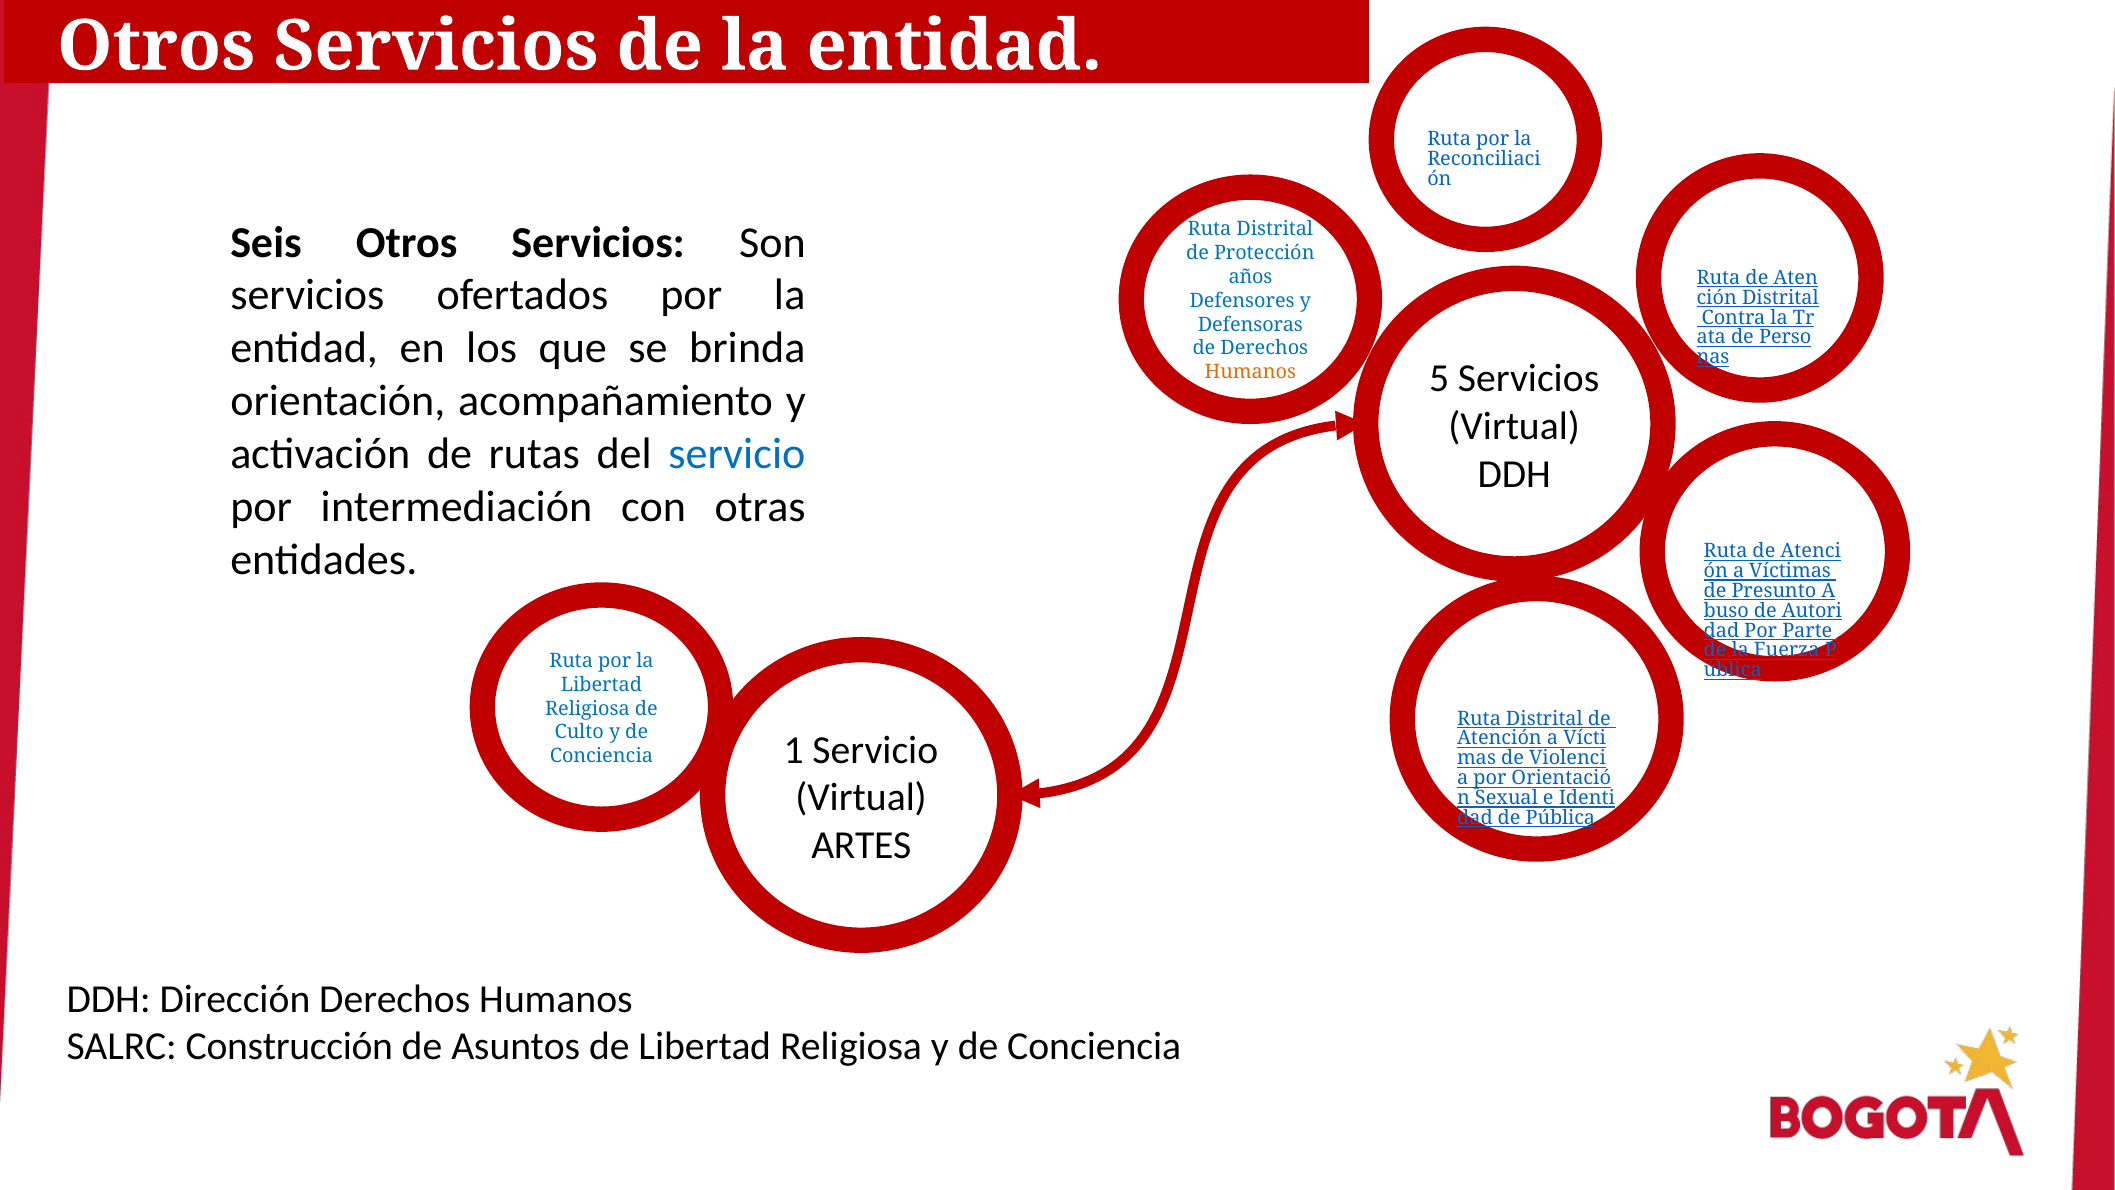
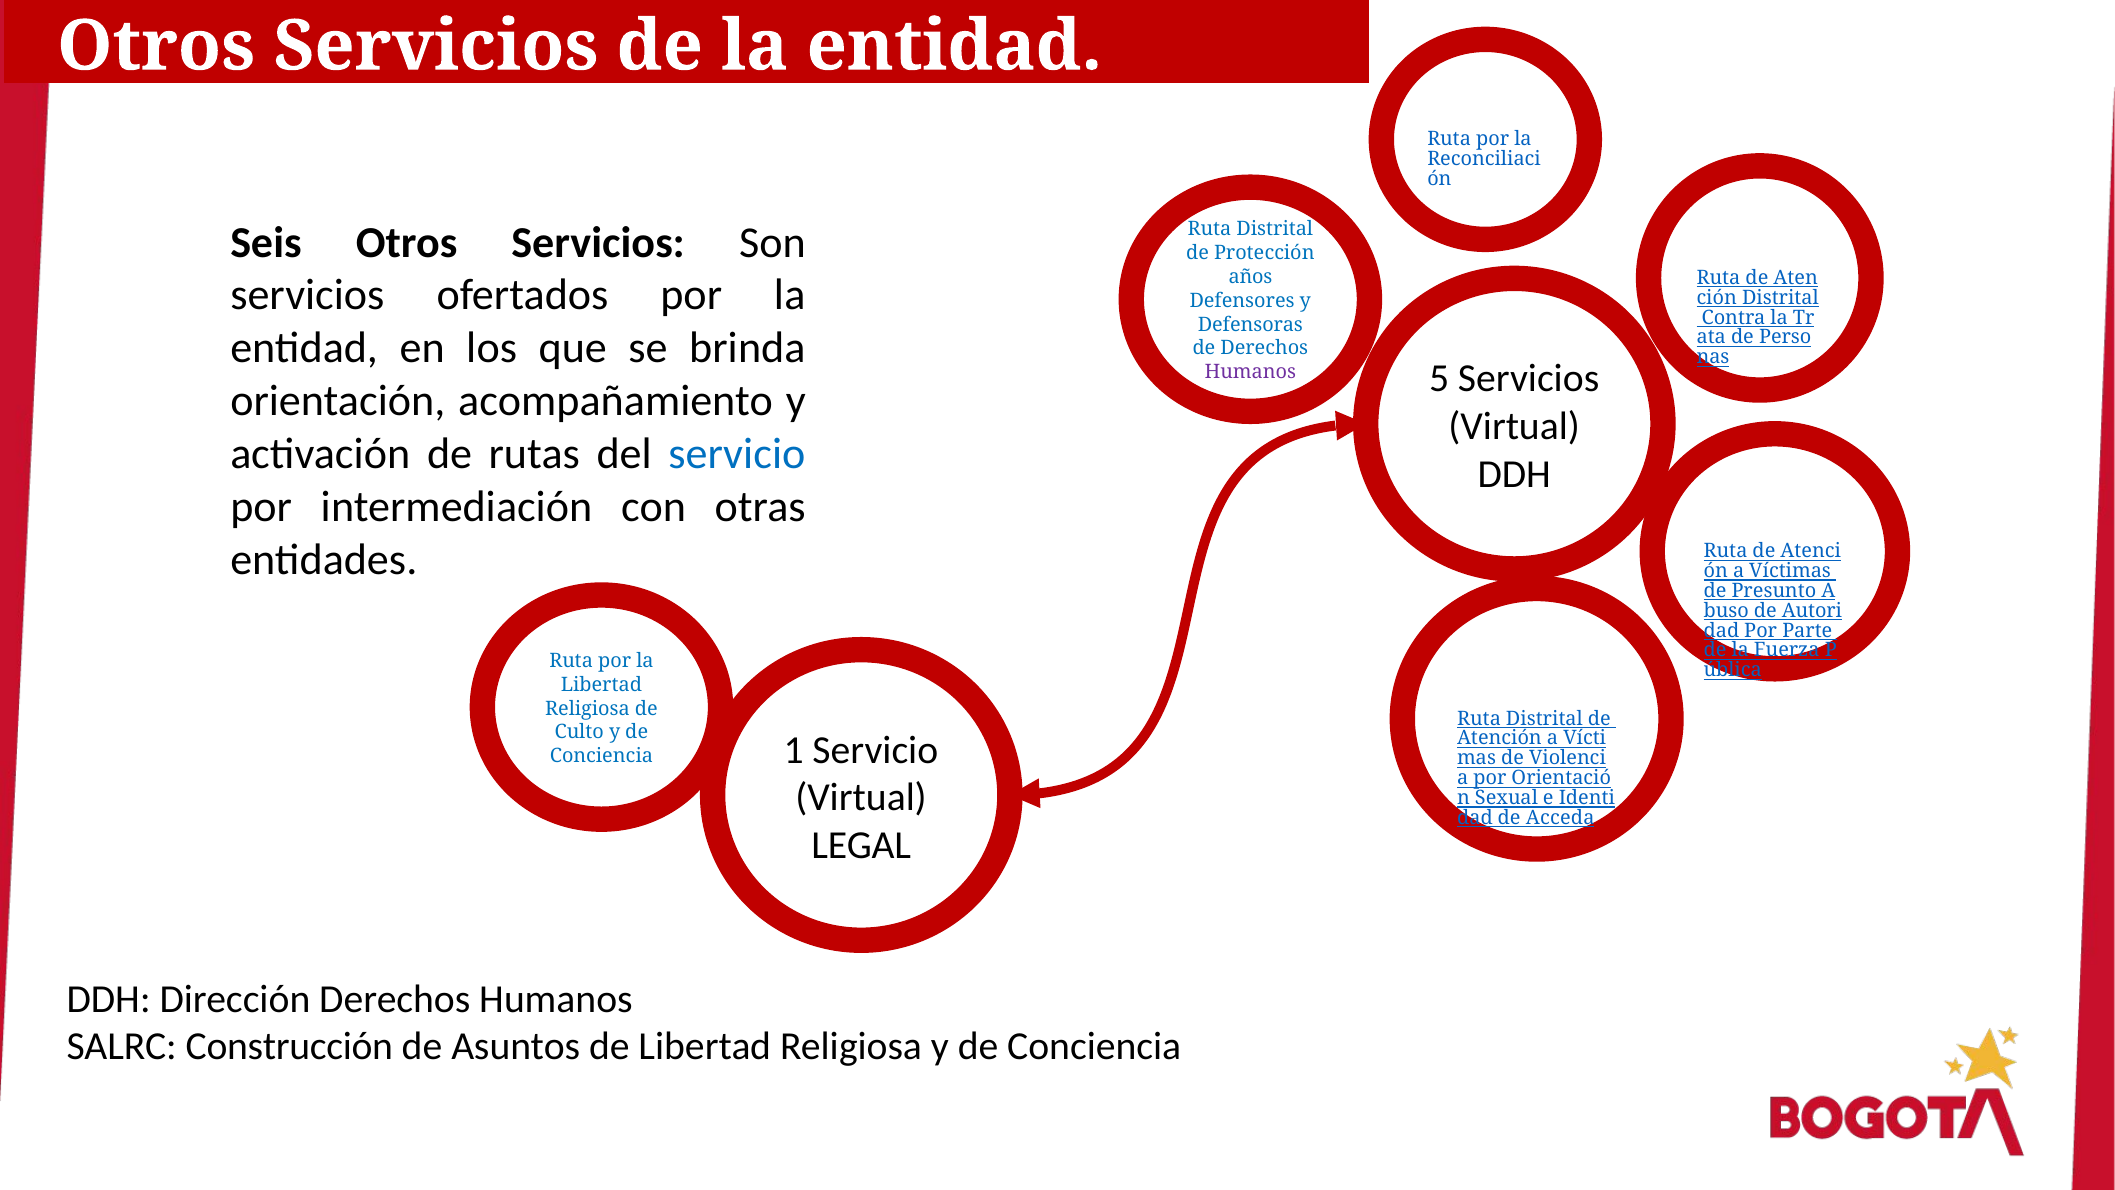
Humanos at (1250, 372) colour: orange -> purple
Pública: Pública -> Acceda
ARTES: ARTES -> LEGAL
